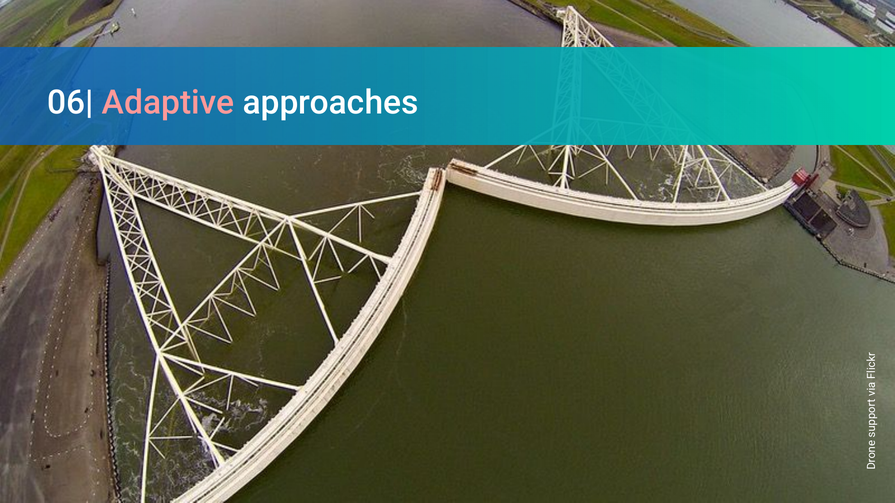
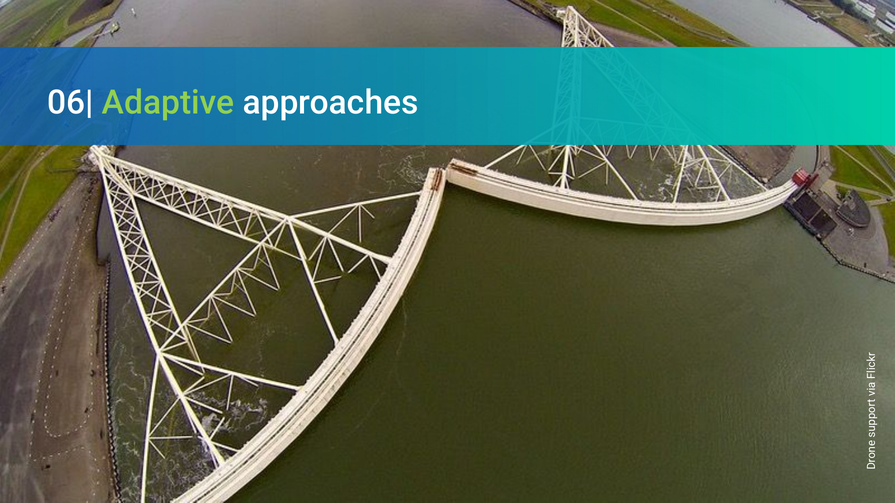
Adaptive colour: pink -> light green
